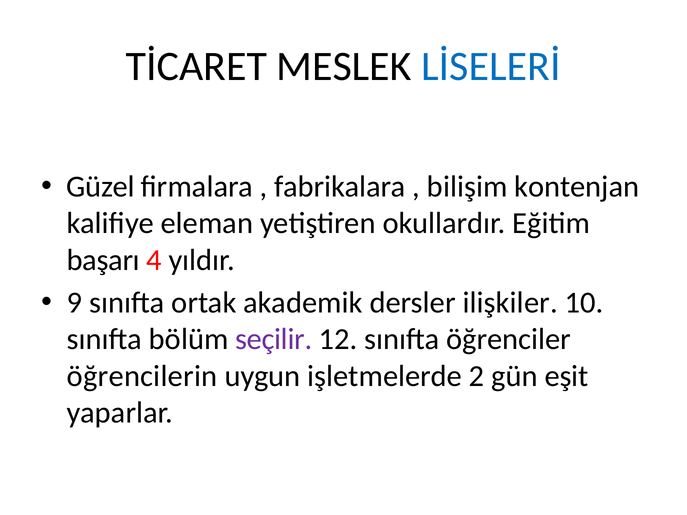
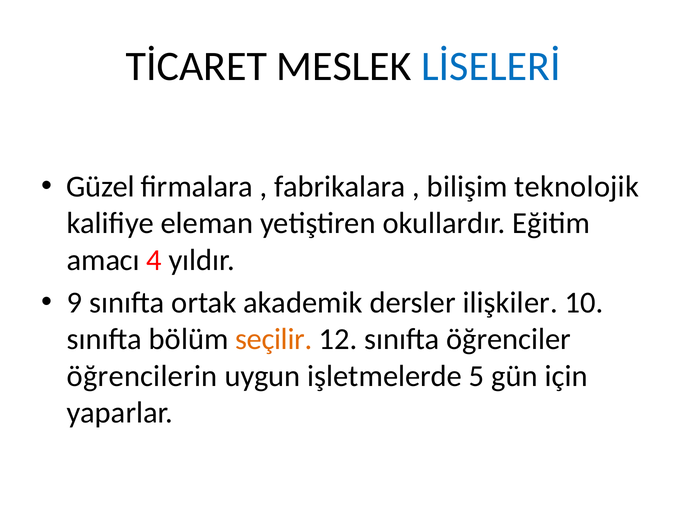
kontenjan: kontenjan -> teknolojik
başarı: başarı -> amacı
seçilir colour: purple -> orange
2: 2 -> 5
eşit: eşit -> için
